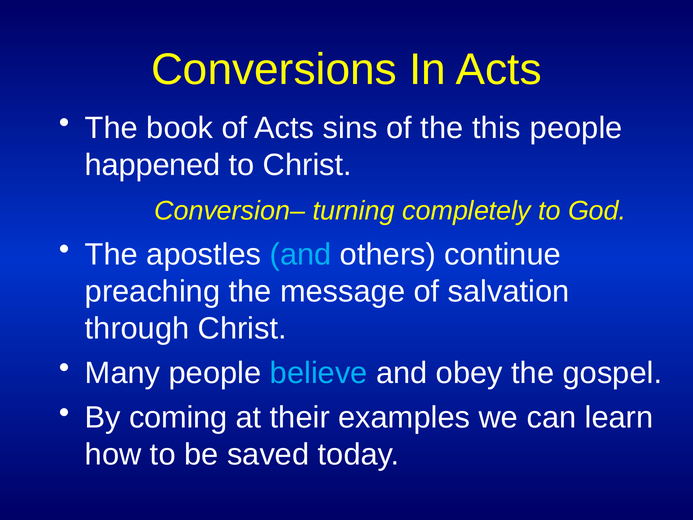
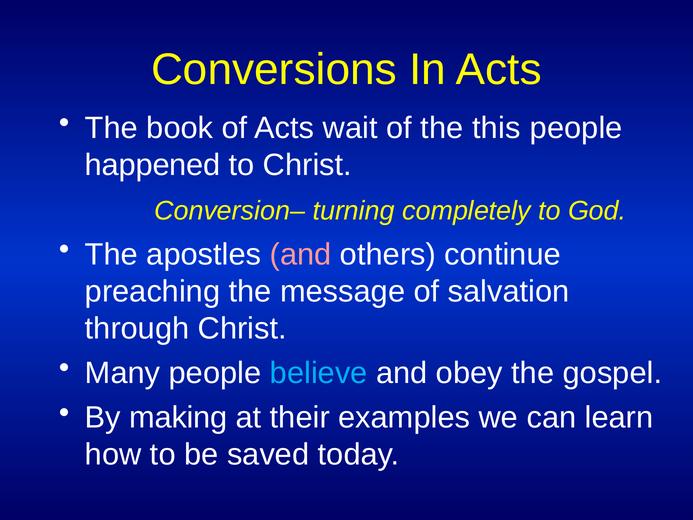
sins: sins -> wait
and at (301, 254) colour: light blue -> pink
coming: coming -> making
